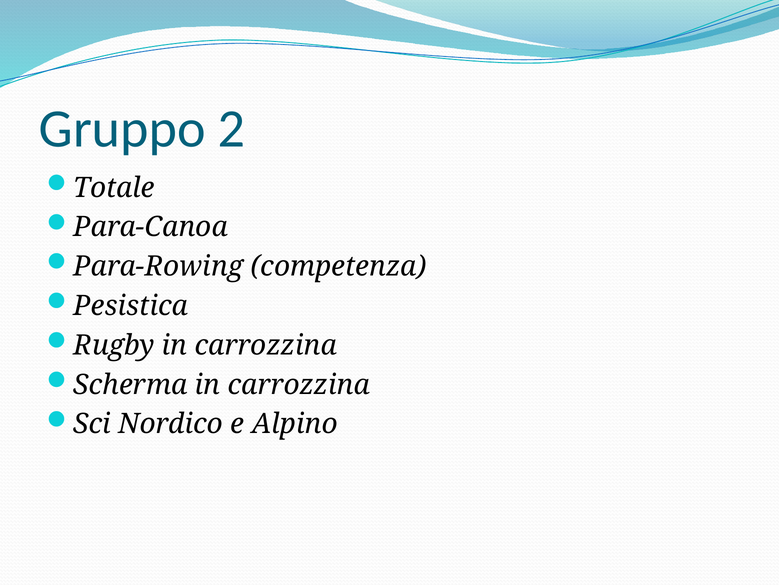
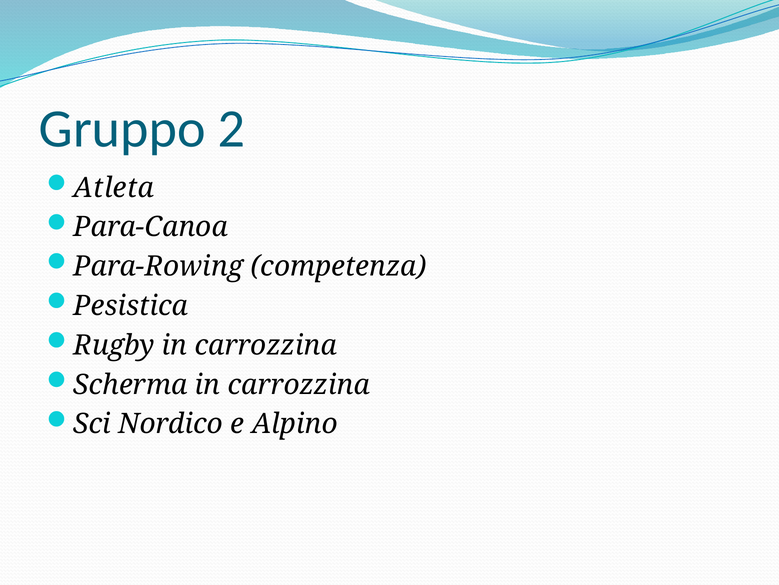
Totale: Totale -> Atleta
